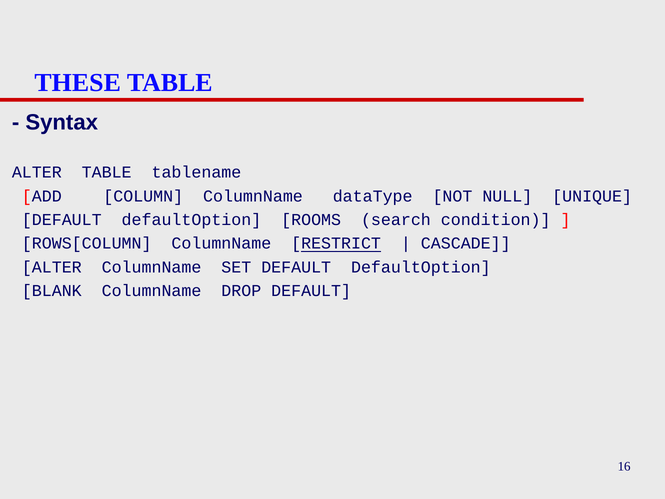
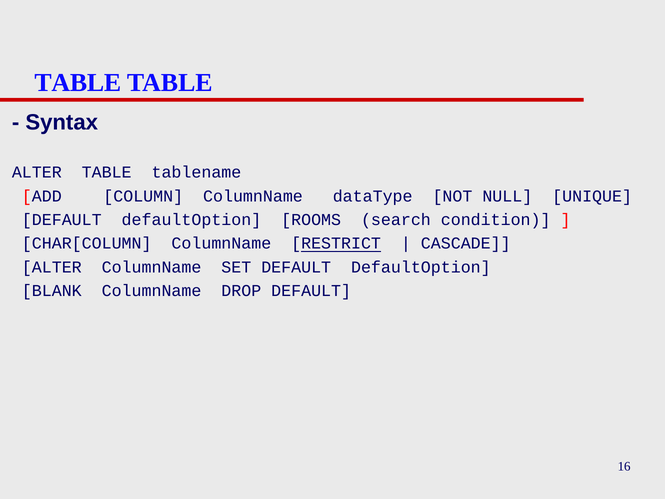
THESE at (78, 83): THESE -> TABLE
ROWS[COLUMN: ROWS[COLUMN -> CHAR[COLUMN
